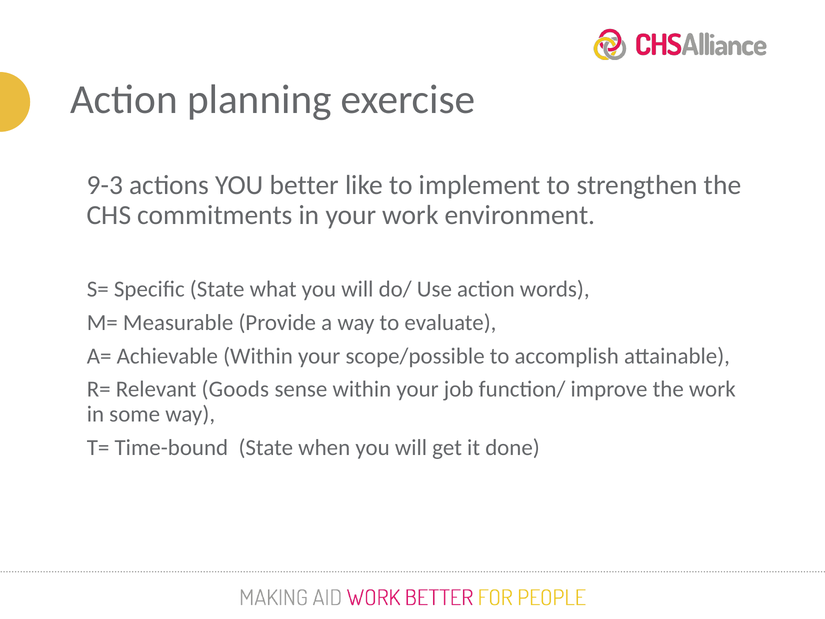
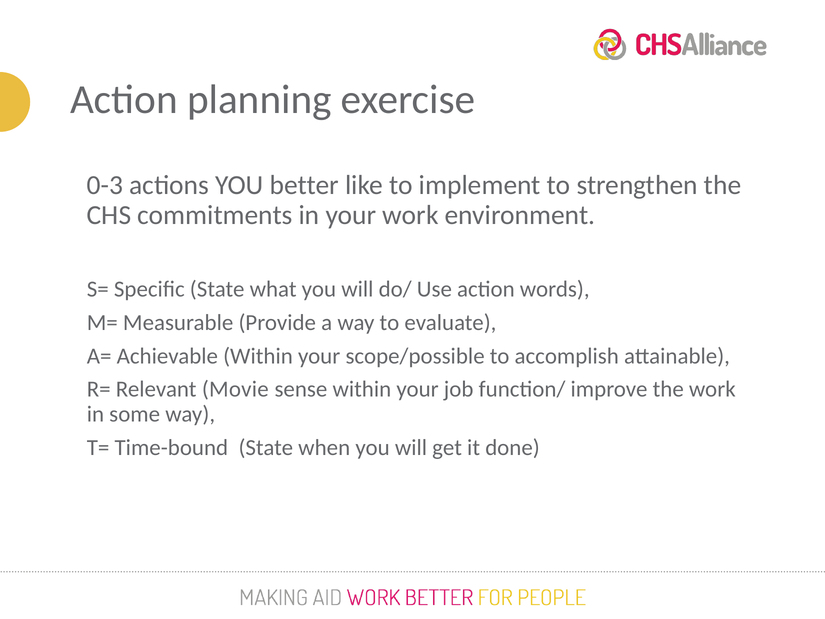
9-3: 9-3 -> 0-3
Goods: Goods -> Movie
